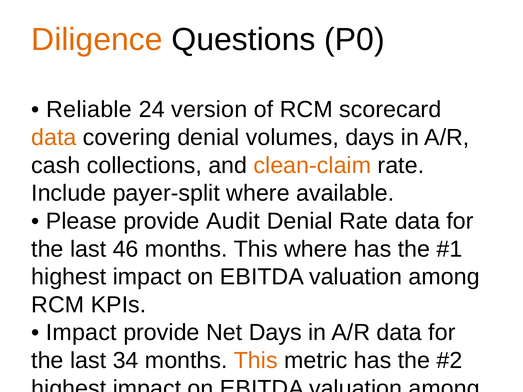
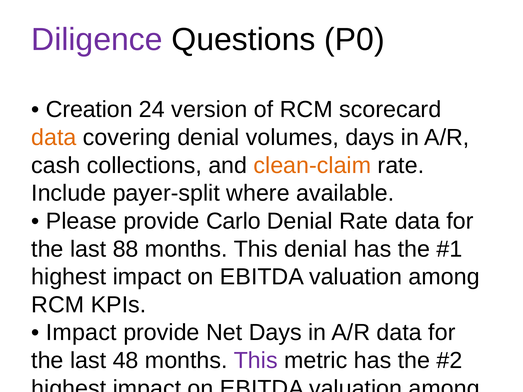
Diligence colour: orange -> purple
Reliable: Reliable -> Creation
Audit: Audit -> Carlo
46: 46 -> 88
This where: where -> denial
34: 34 -> 48
This at (256, 361) colour: orange -> purple
